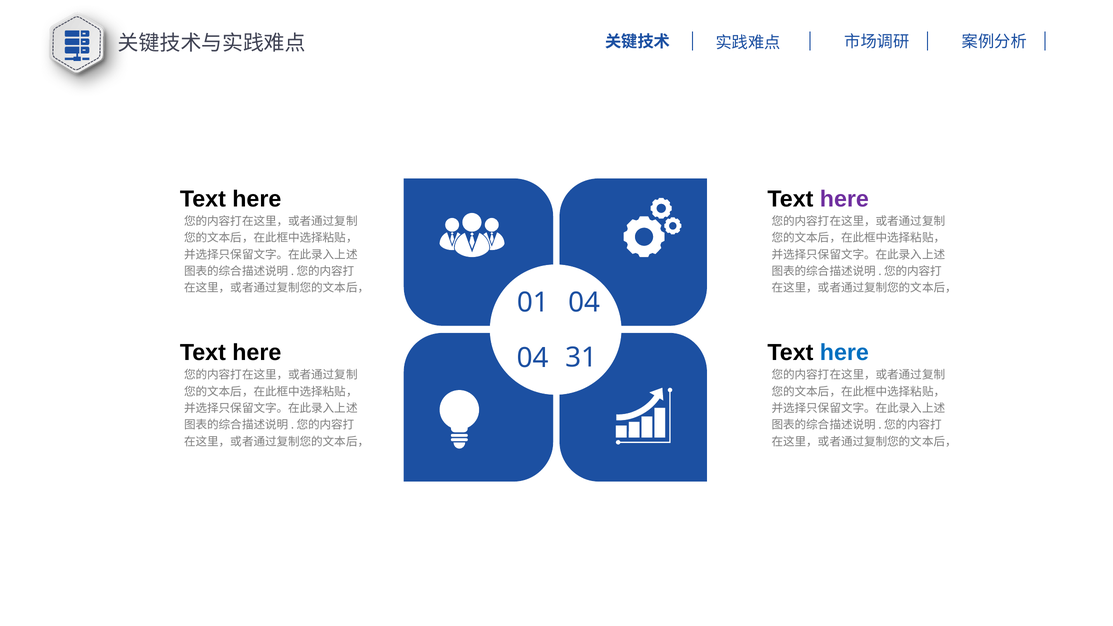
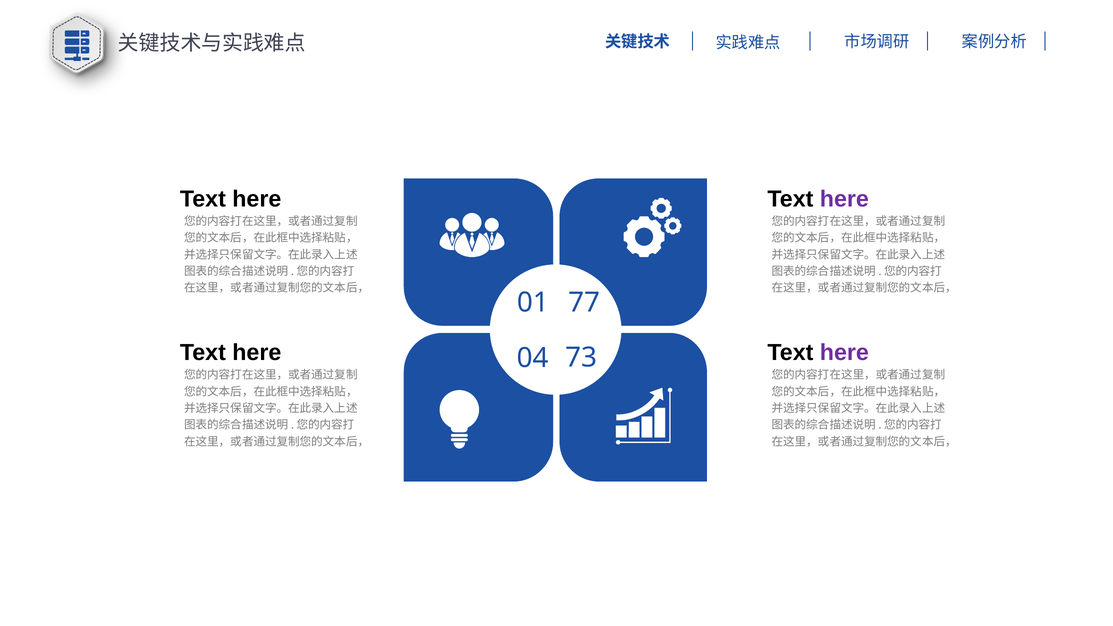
01 04: 04 -> 77
here at (844, 353) colour: blue -> purple
31: 31 -> 73
